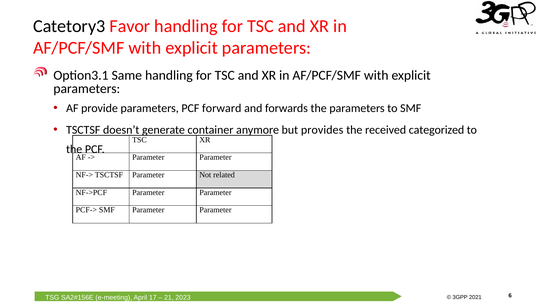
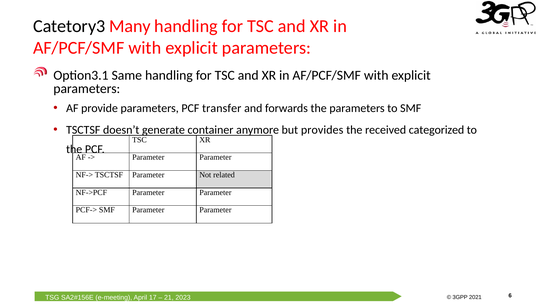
Favor: Favor -> Many
forward: forward -> transfer
